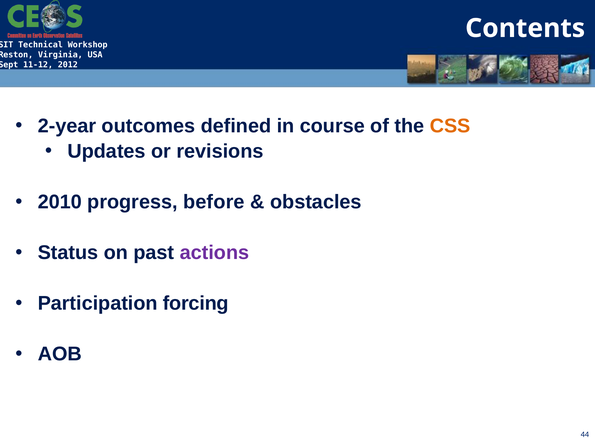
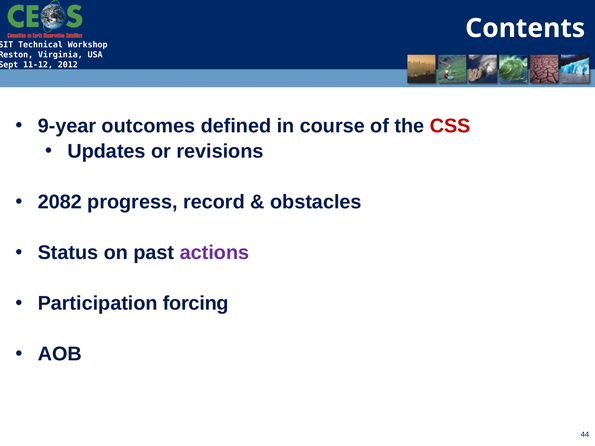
2-year: 2-year -> 9-year
CSS colour: orange -> red
2010: 2010 -> 2082
before: before -> record
